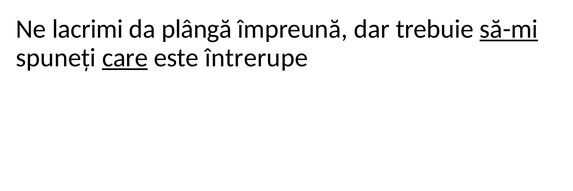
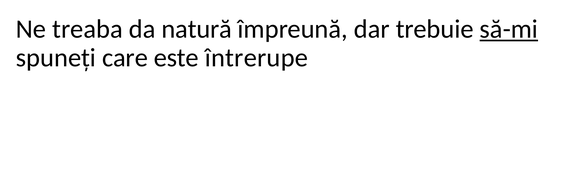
lacrimi: lacrimi -> treaba
plângă: plângă -> natură
care underline: present -> none
